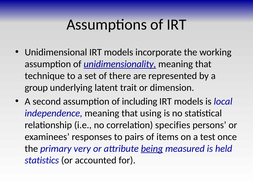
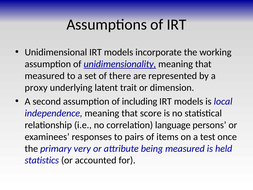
technique at (45, 76): technique -> measured
group: group -> proxy
using: using -> score
specifies: specifies -> language
being underline: present -> none
